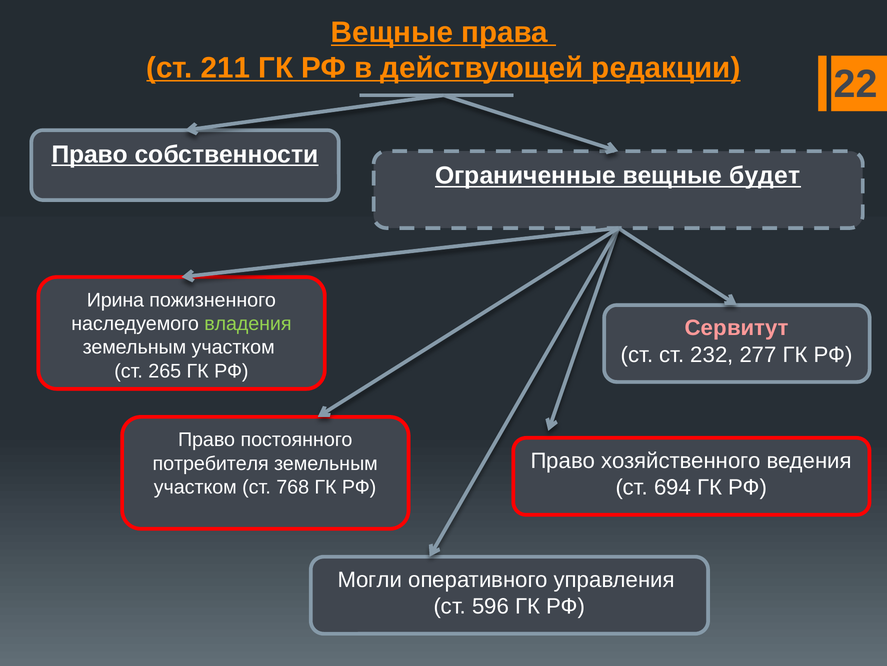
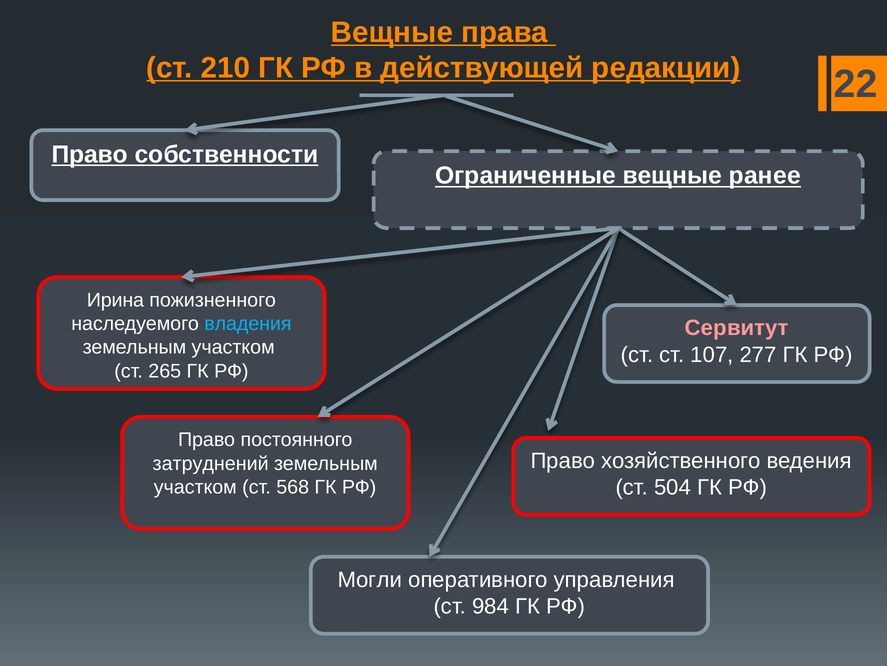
211: 211 -> 210
будет: будет -> ранее
владения colour: light green -> light blue
232: 232 -> 107
потребителя: потребителя -> затруднений
694: 694 -> 504
768: 768 -> 568
596: 596 -> 984
